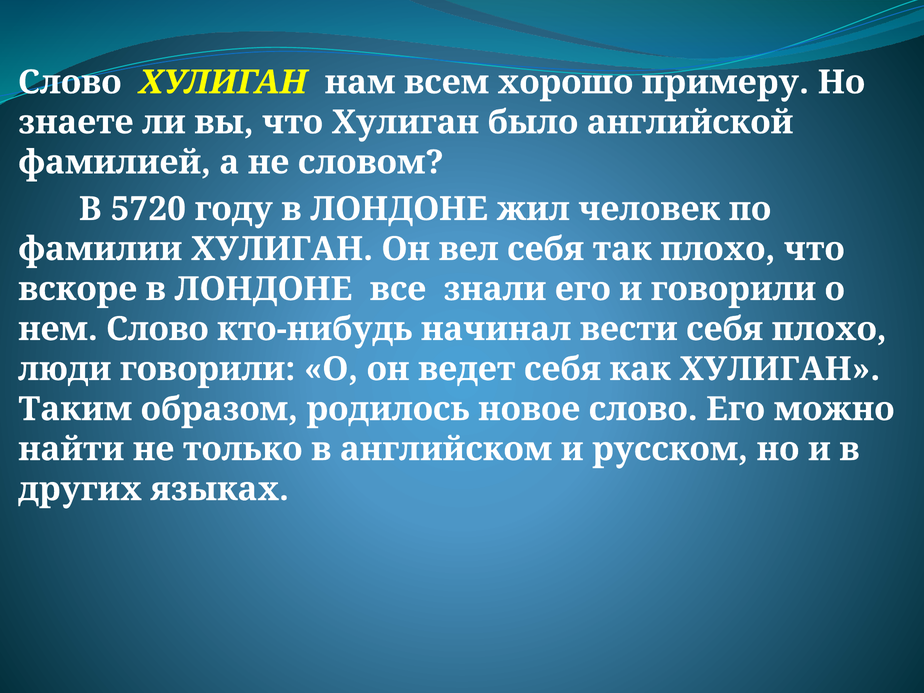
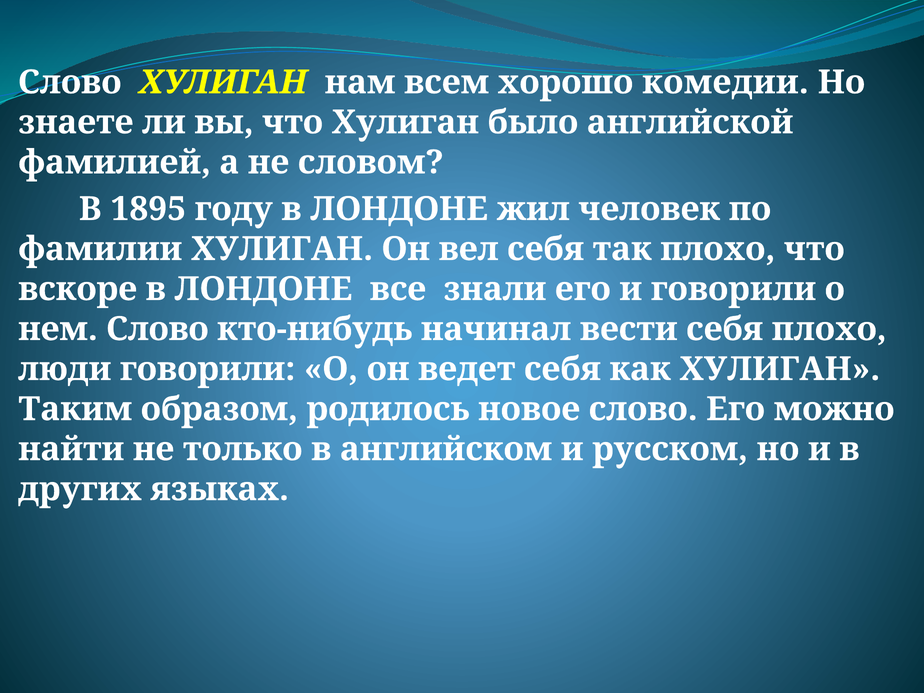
примеру: примеру -> комедии
5720: 5720 -> 1895
